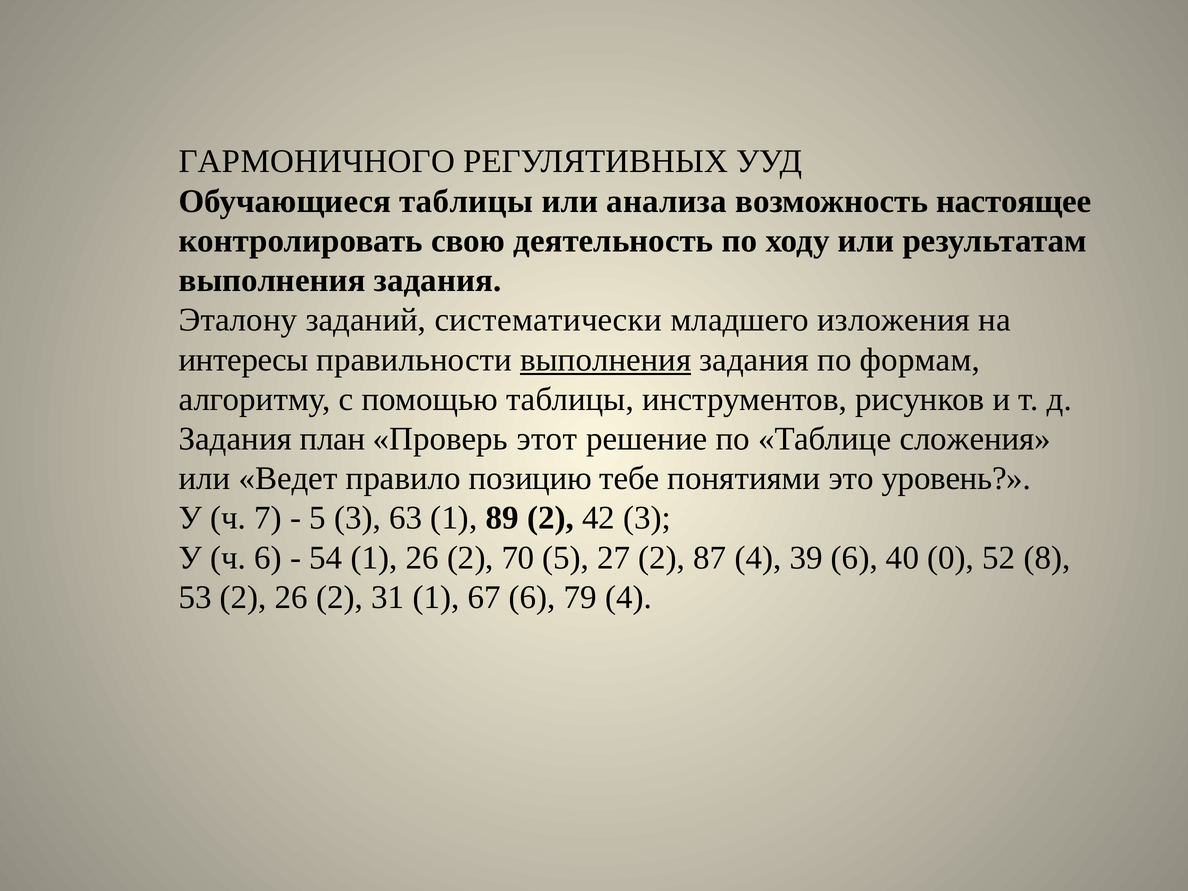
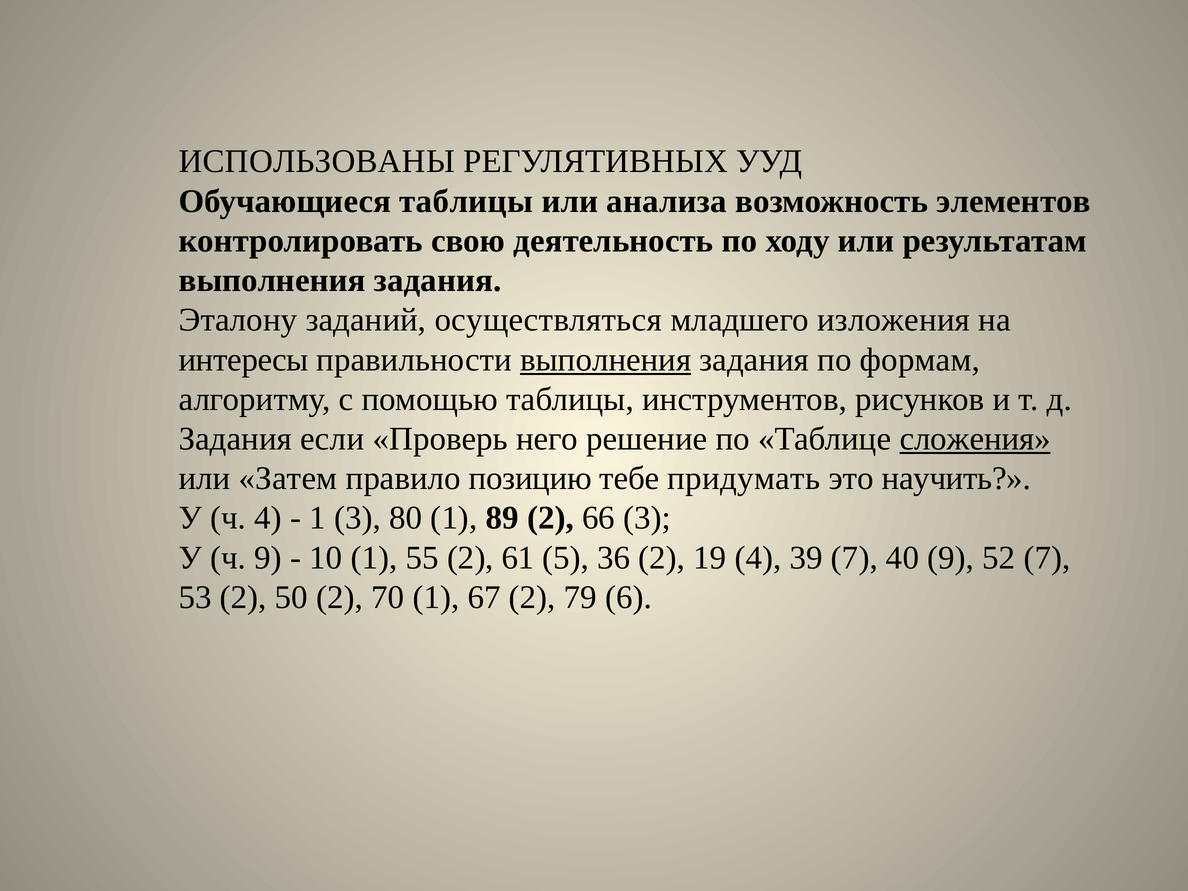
ГАРМОНИЧНОГО: ГАРМОНИЧНОГО -> ИСПОЛЬЗОВАНЫ
настоящее: настоящее -> элементов
систематически: систематически -> осуществляться
план: план -> если
этот: этот -> него
сложения underline: none -> present
Ведет: Ведет -> Затем
понятиями: понятиями -> придумать
уровень: уровень -> научить
ч 7: 7 -> 4
5 at (318, 518): 5 -> 1
63: 63 -> 80
42: 42 -> 66
ч 6: 6 -> 9
54: 54 -> 10
1 26: 26 -> 55
70: 70 -> 61
27: 27 -> 36
87: 87 -> 19
39 6: 6 -> 7
40 0: 0 -> 9
52 8: 8 -> 7
2 26: 26 -> 50
31: 31 -> 70
67 6: 6 -> 2
79 4: 4 -> 6
